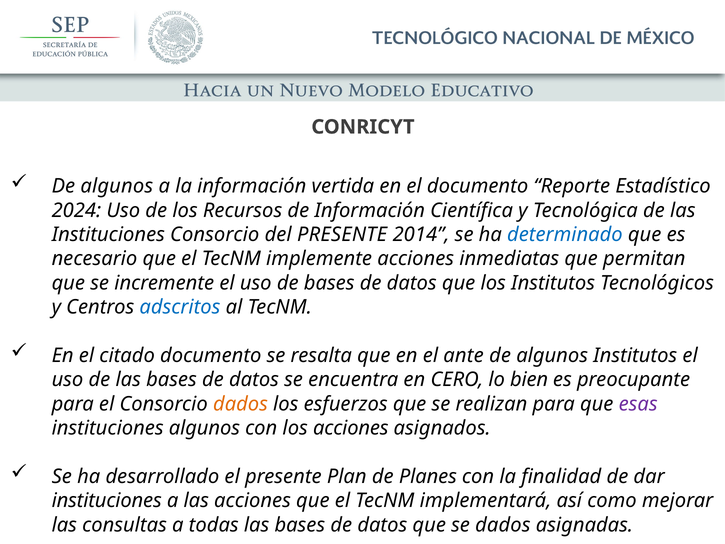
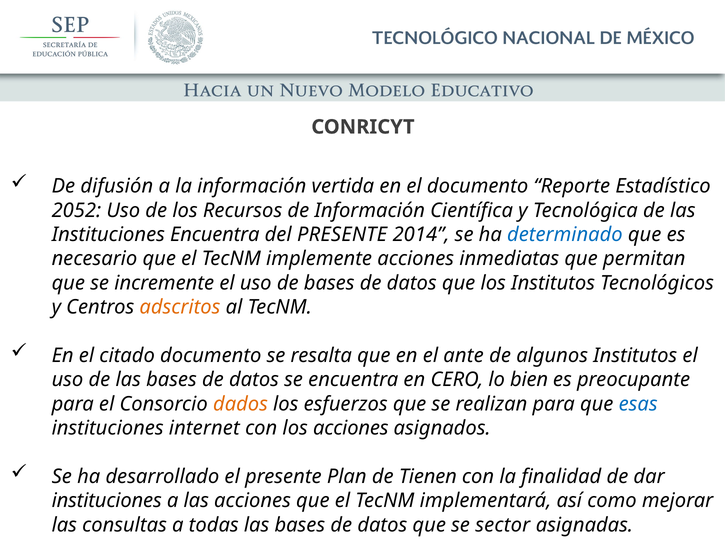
algunos at (117, 186): algunos -> difusión
2024: 2024 -> 2052
Instituciones Consorcio: Consorcio -> Encuentra
adscritos colour: blue -> orange
esas colour: purple -> blue
instituciones algunos: algunos -> internet
Planes: Planes -> Tienen
se dados: dados -> sector
